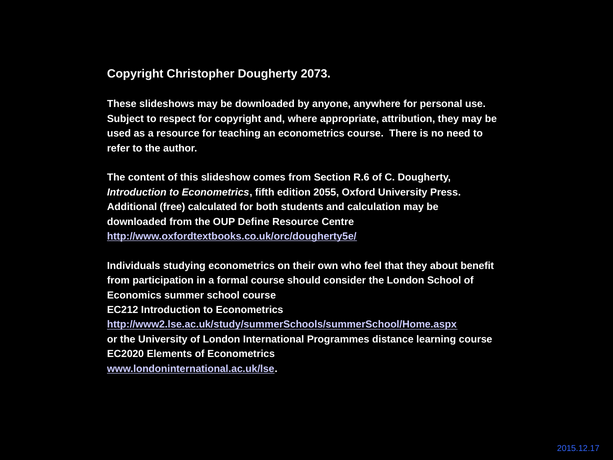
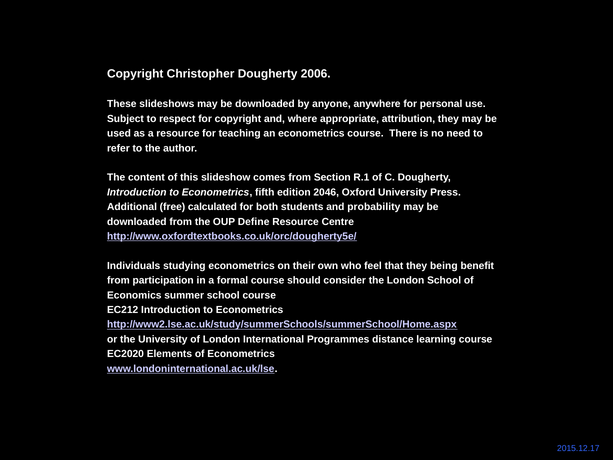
2073: 2073 -> 2006
R.6: R.6 -> R.1
2055: 2055 -> 2046
calculation: calculation -> probability
about: about -> being
